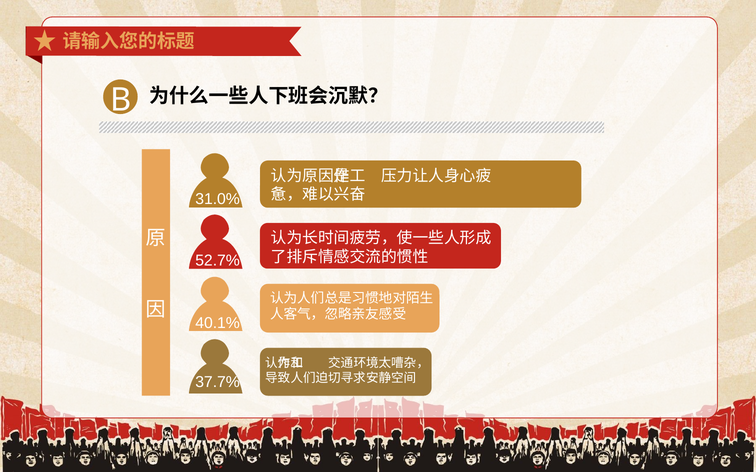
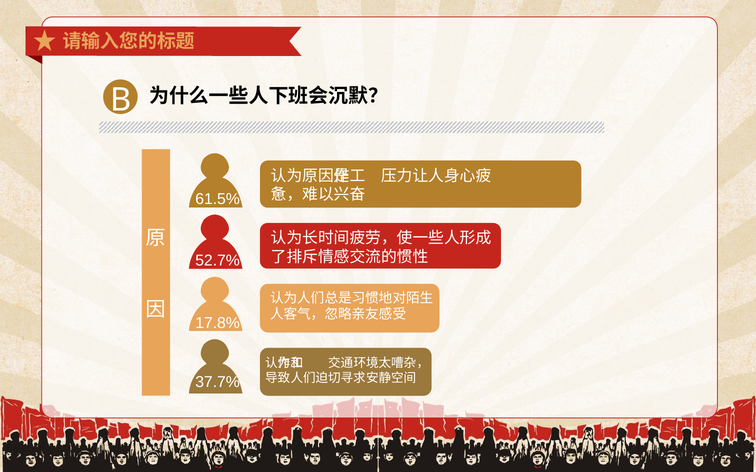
31.0%: 31.0% -> 61.5%
40.1%: 40.1% -> 17.8%
